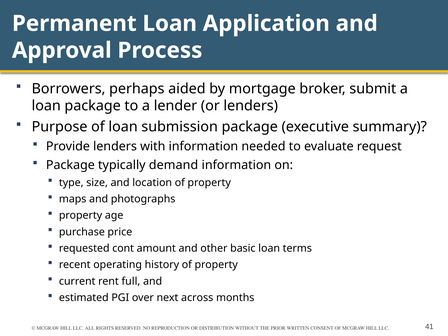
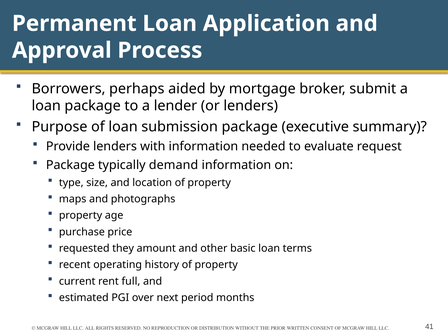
cont: cont -> they
across: across -> period
